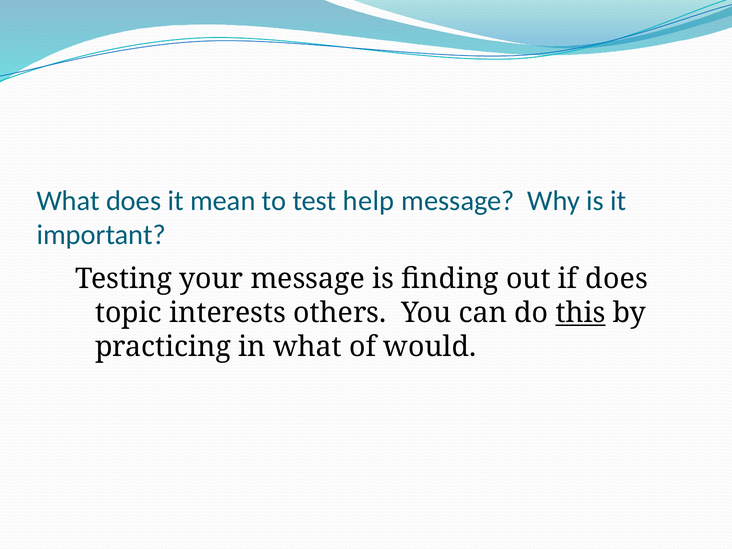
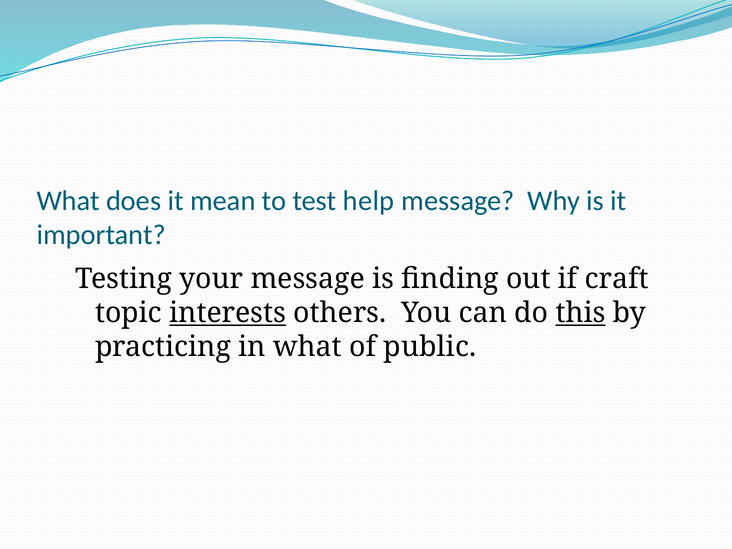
if does: does -> craft
interests underline: none -> present
would: would -> public
